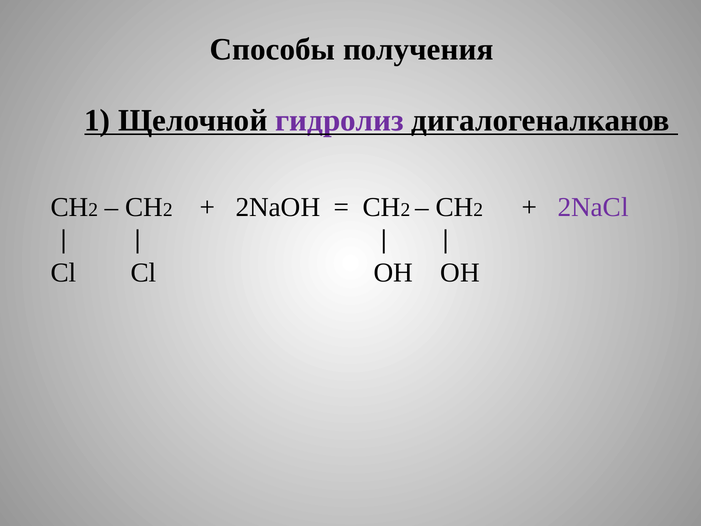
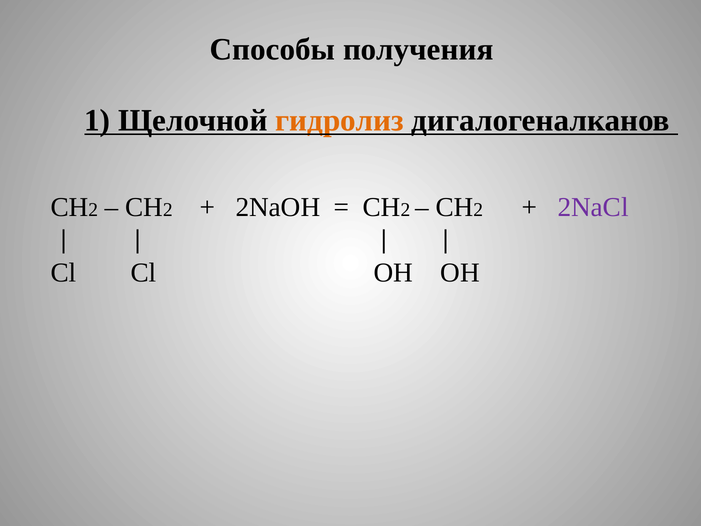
гидролиз colour: purple -> orange
